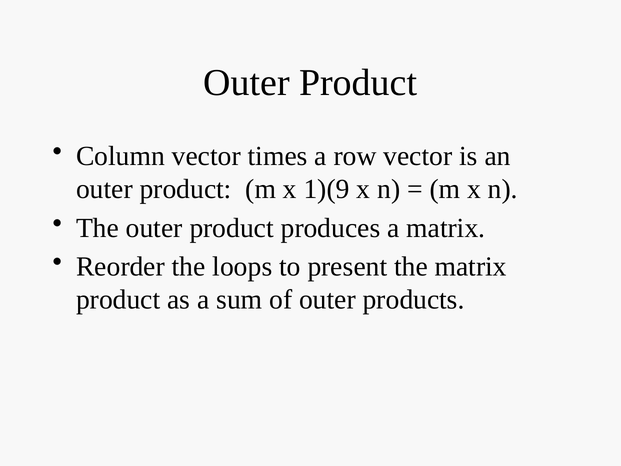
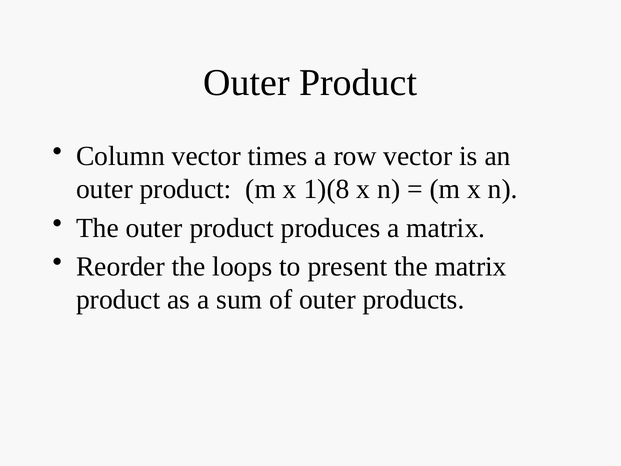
1)(9: 1)(9 -> 1)(8
